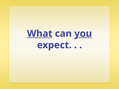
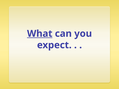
you underline: present -> none
